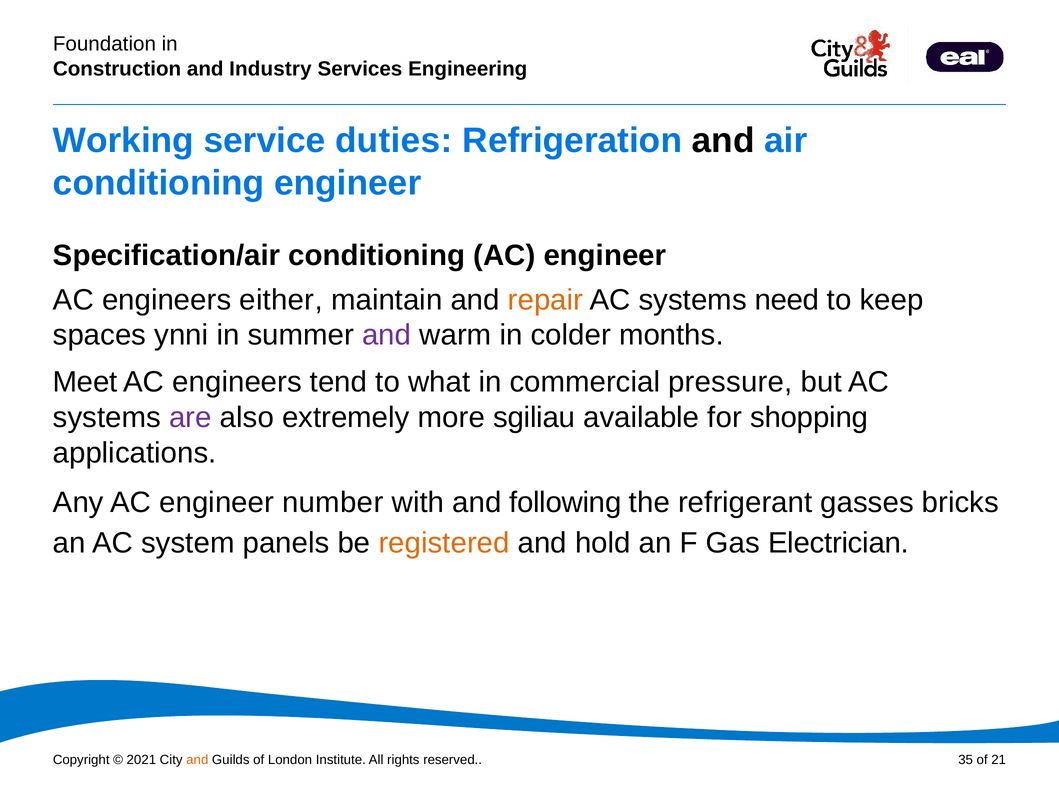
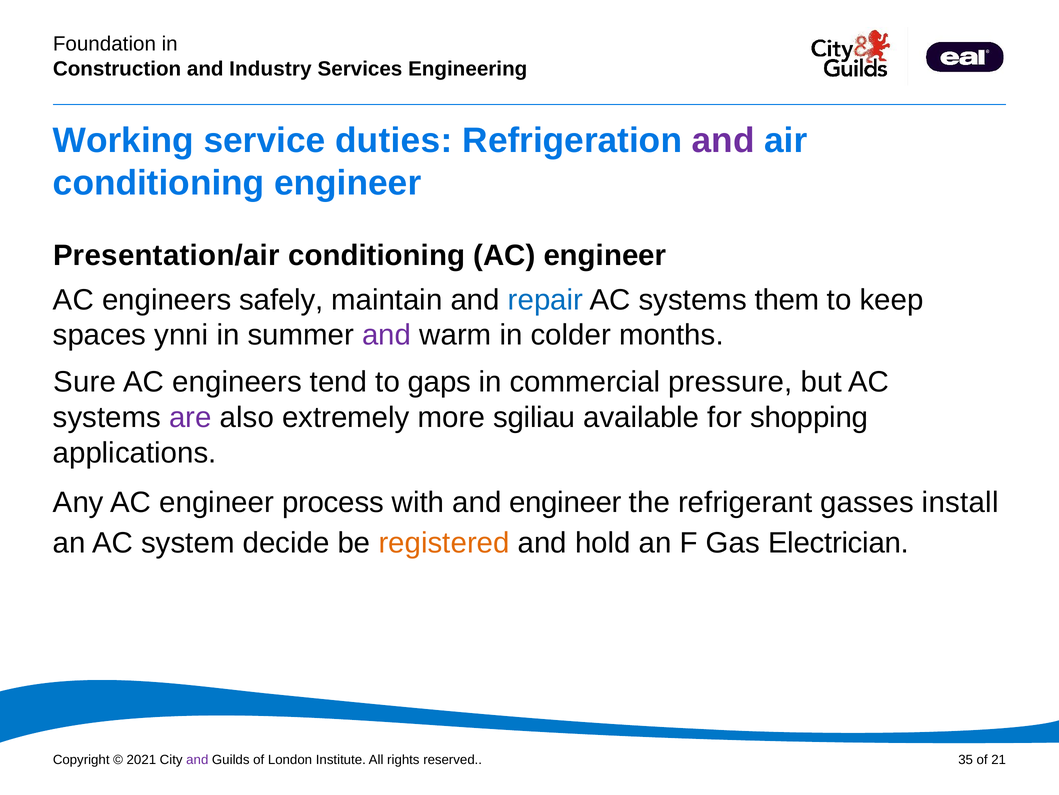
and at (723, 140) colour: black -> purple
Specification/air: Specification/air -> Presentation/air
either: either -> safely
repair colour: orange -> blue
need: need -> them
Meet: Meet -> Sure
what: what -> gaps
number: number -> process
and following: following -> engineer
bricks: bricks -> install
panels: panels -> decide
and at (197, 759) colour: orange -> purple
